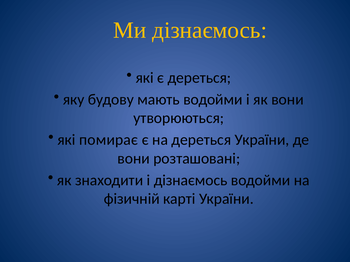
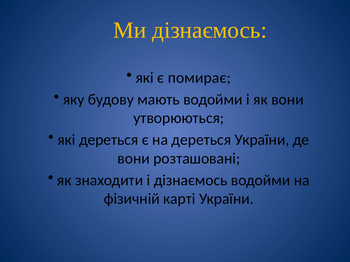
є дереться: дереться -> помирає
які помирає: помирає -> дереться
